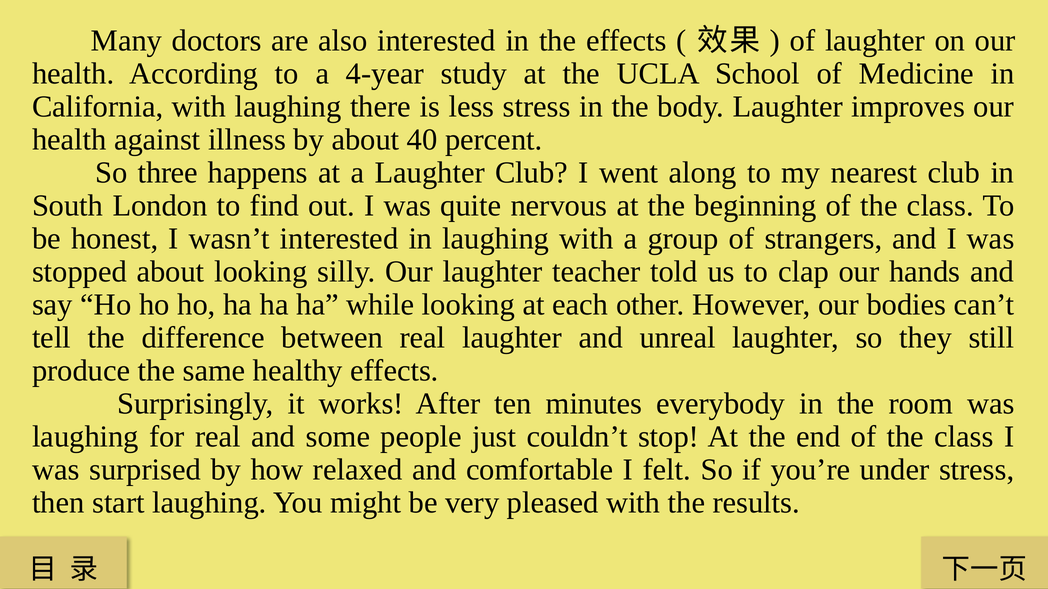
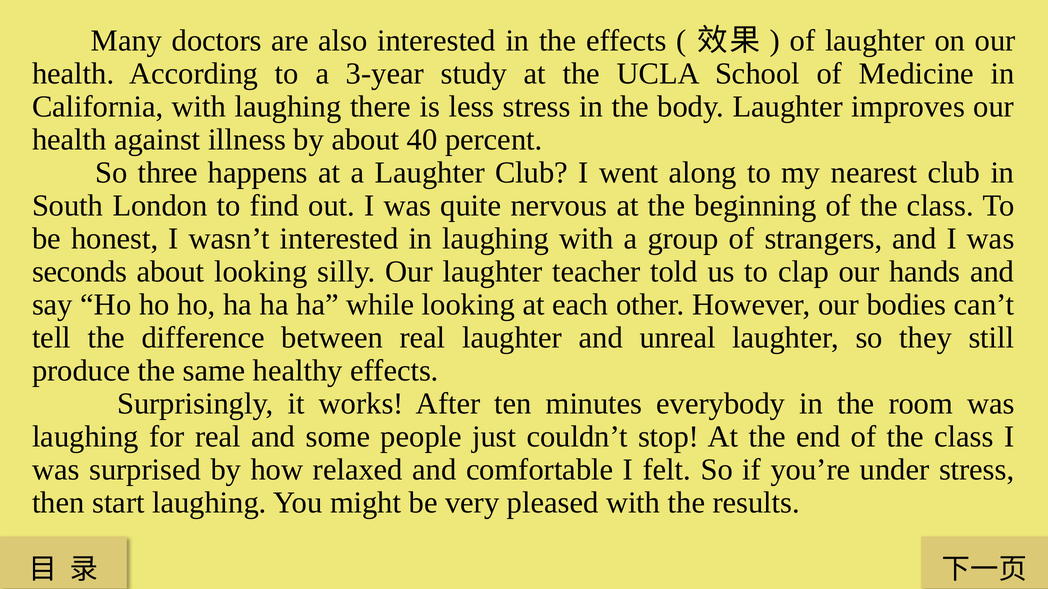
4-year: 4-year -> 3-year
stopped: stopped -> seconds
